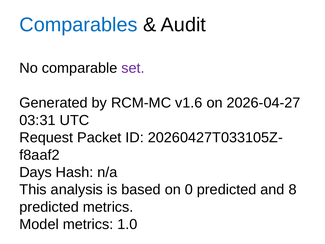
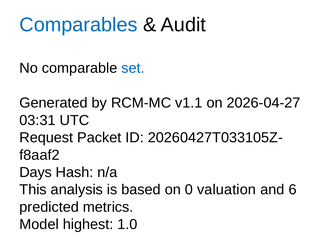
set colour: purple -> blue
v1.6: v1.6 -> v1.1
0 predicted: predicted -> valuation
8: 8 -> 6
Model metrics: metrics -> highest
